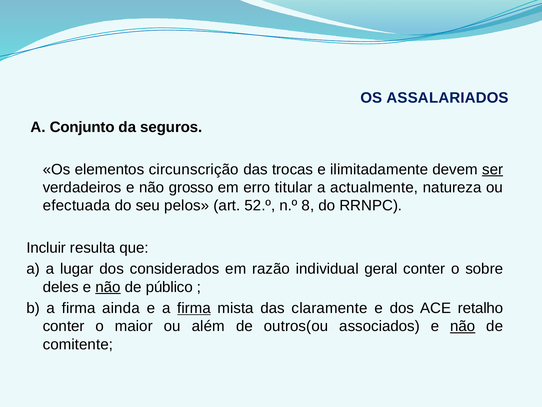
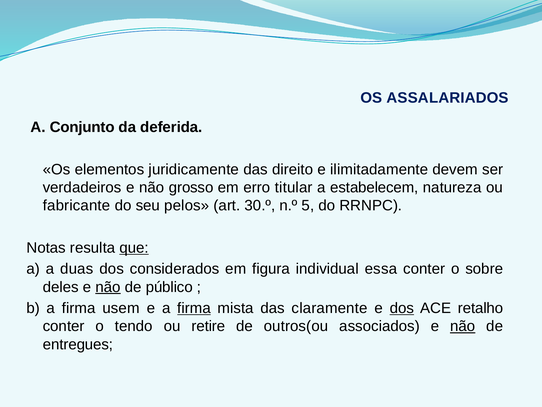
seguros: seguros -> deferida
circunscrição: circunscrição -> juridicamente
trocas: trocas -> direito
ser underline: present -> none
actualmente: actualmente -> estabelecem
efectuada: efectuada -> fabricante
52.º: 52.º -> 30.º
8: 8 -> 5
Incluir: Incluir -> Notas
que underline: none -> present
lugar: lugar -> duas
razão: razão -> figura
geral: geral -> essa
ainda: ainda -> usem
dos at (402, 308) underline: none -> present
maior: maior -> tendo
além: além -> retire
comitente: comitente -> entregues
